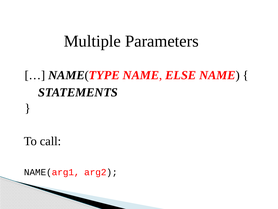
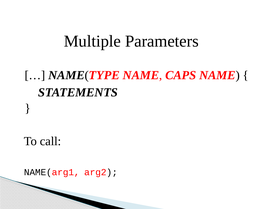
ELSE: ELSE -> CAPS
